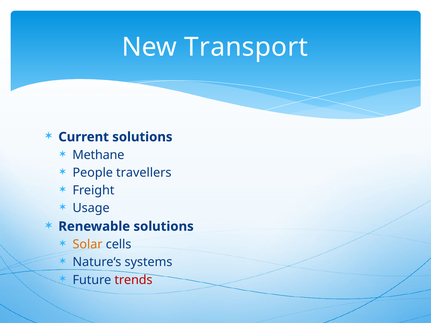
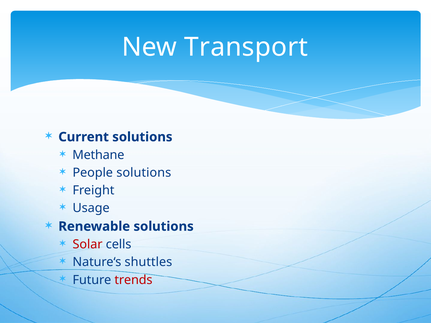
People travellers: travellers -> solutions
Solar colour: orange -> red
systems: systems -> shuttles
